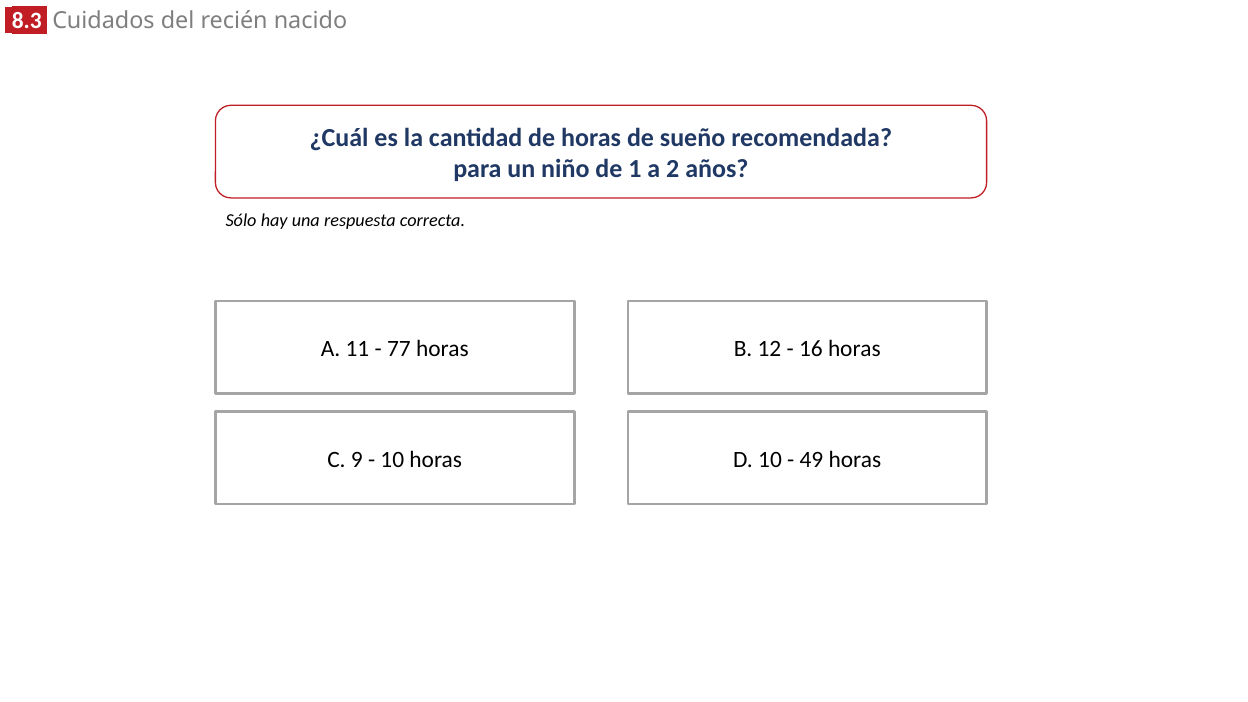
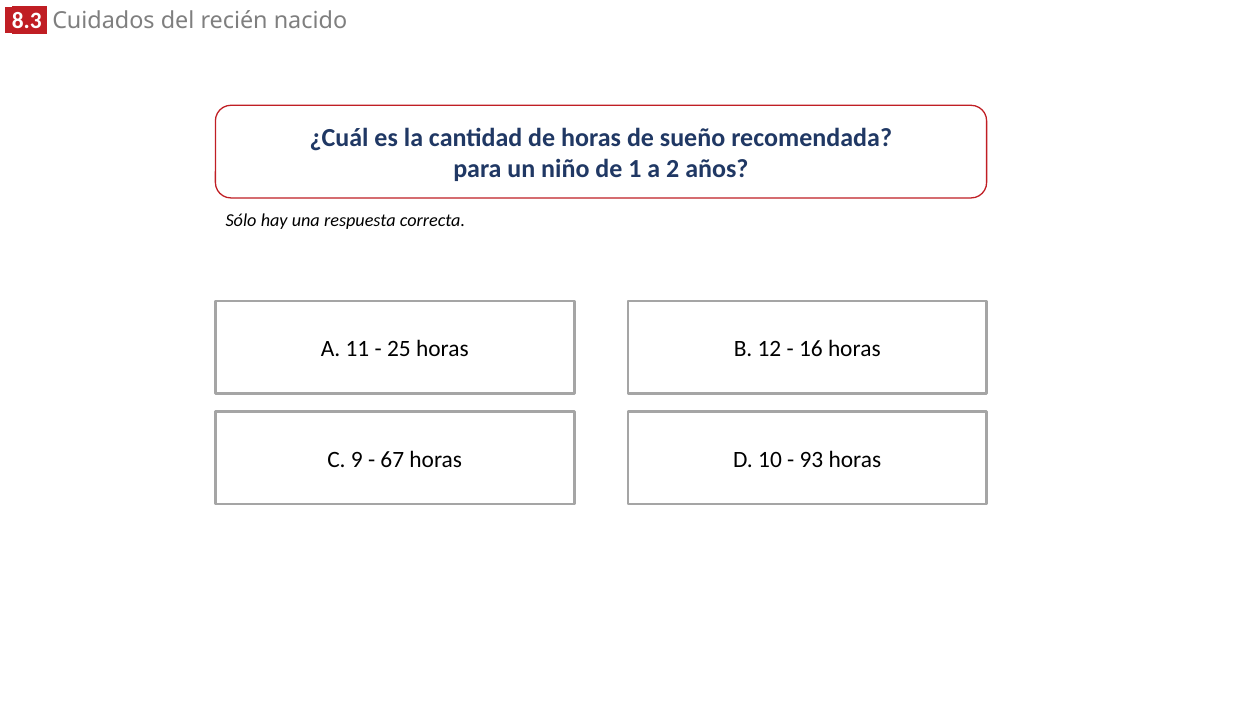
77: 77 -> 25
10 at (392, 459): 10 -> 67
49: 49 -> 93
